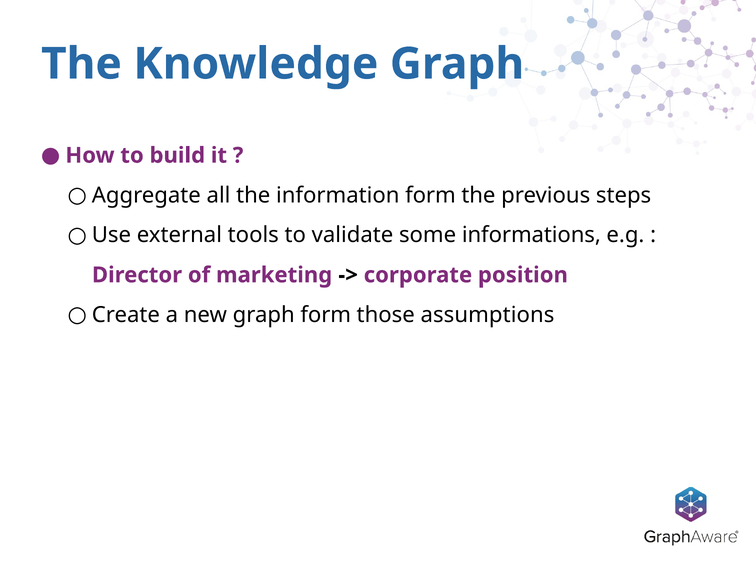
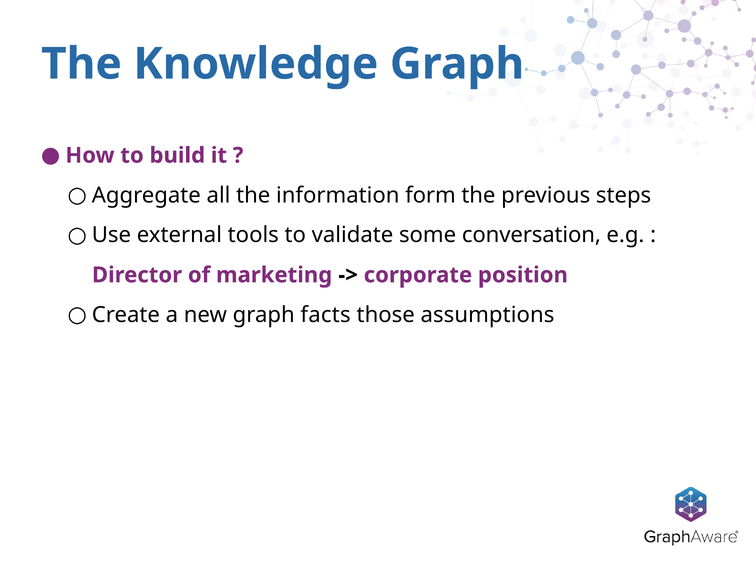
informations: informations -> conversation
graph form: form -> facts
